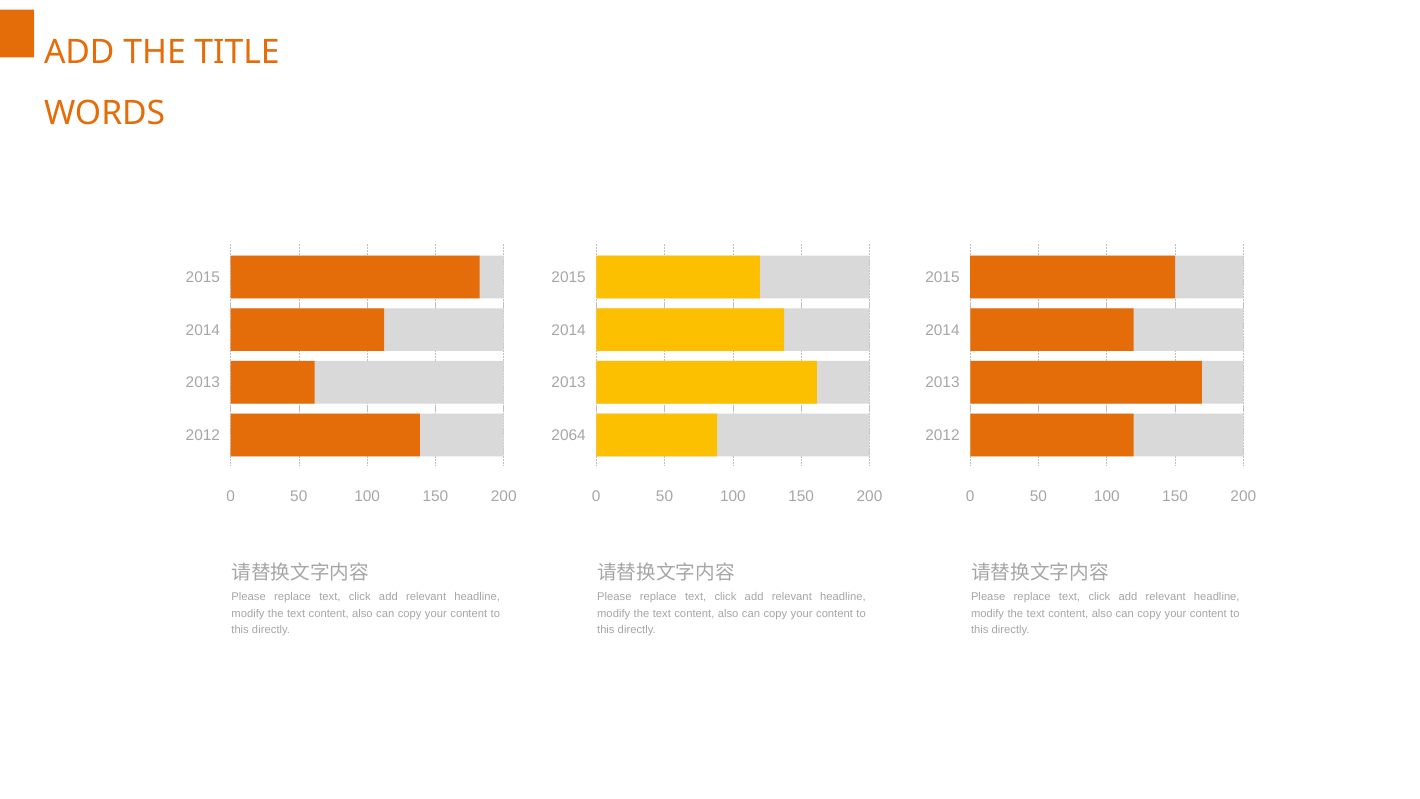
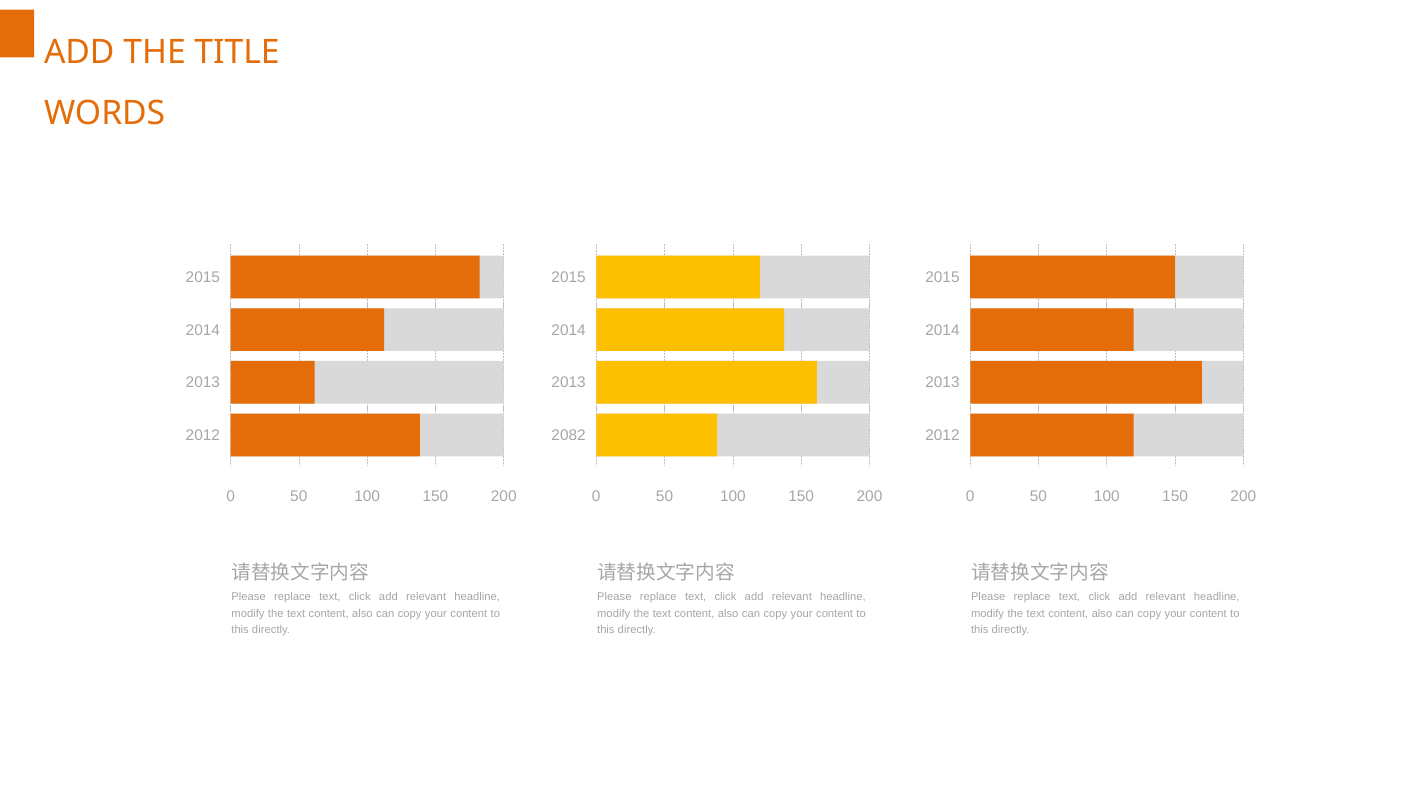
2064: 2064 -> 2082
